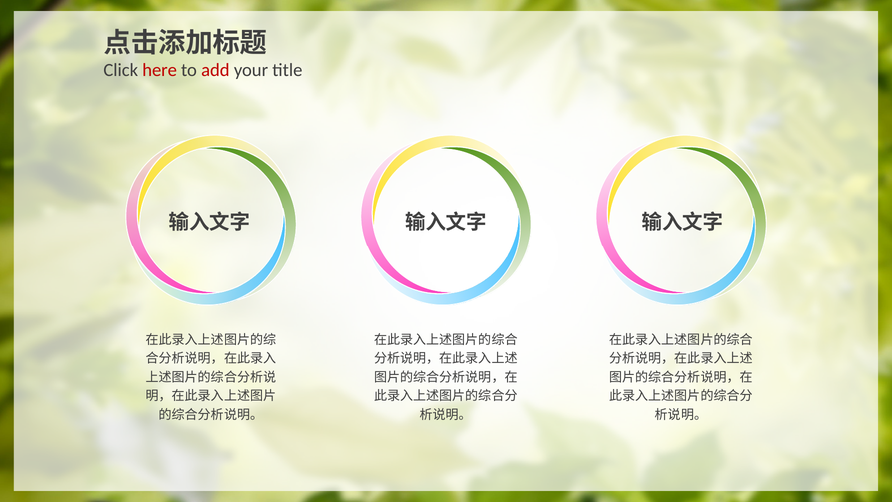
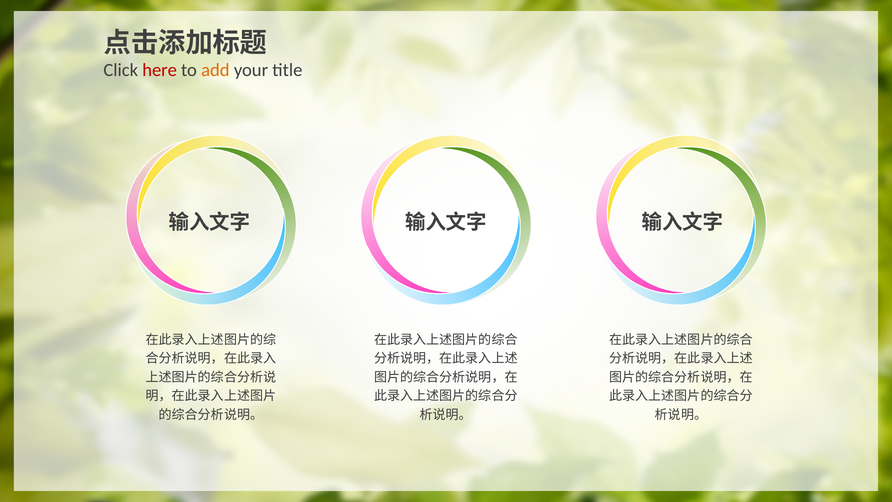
add colour: red -> orange
